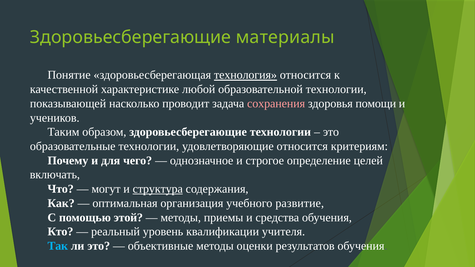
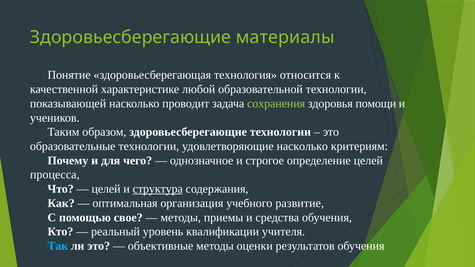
технология underline: present -> none
сохранения colour: pink -> light green
удовлетворяющие относится: относится -> насколько
включать: включать -> процесса
могут at (106, 189): могут -> целей
этой: этой -> свое
